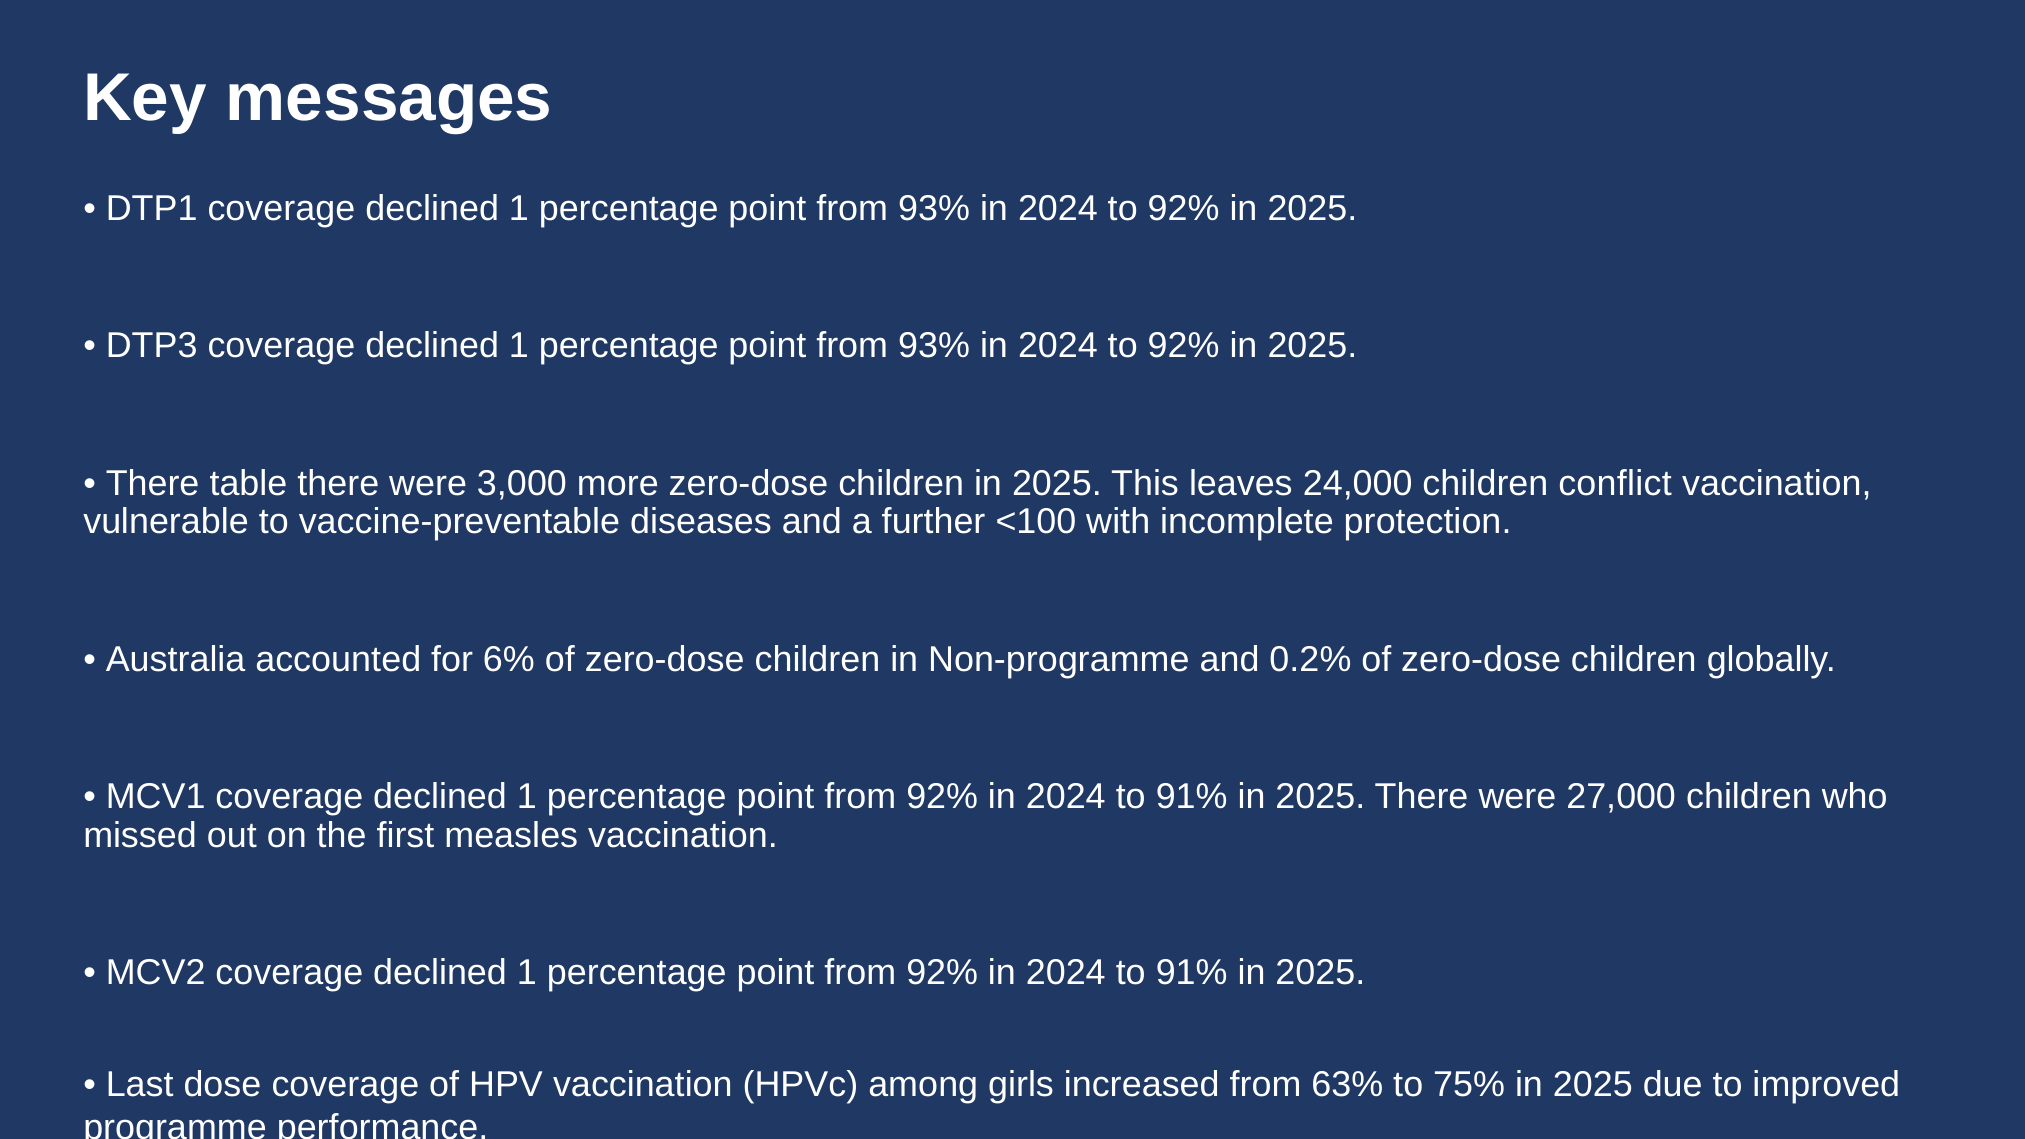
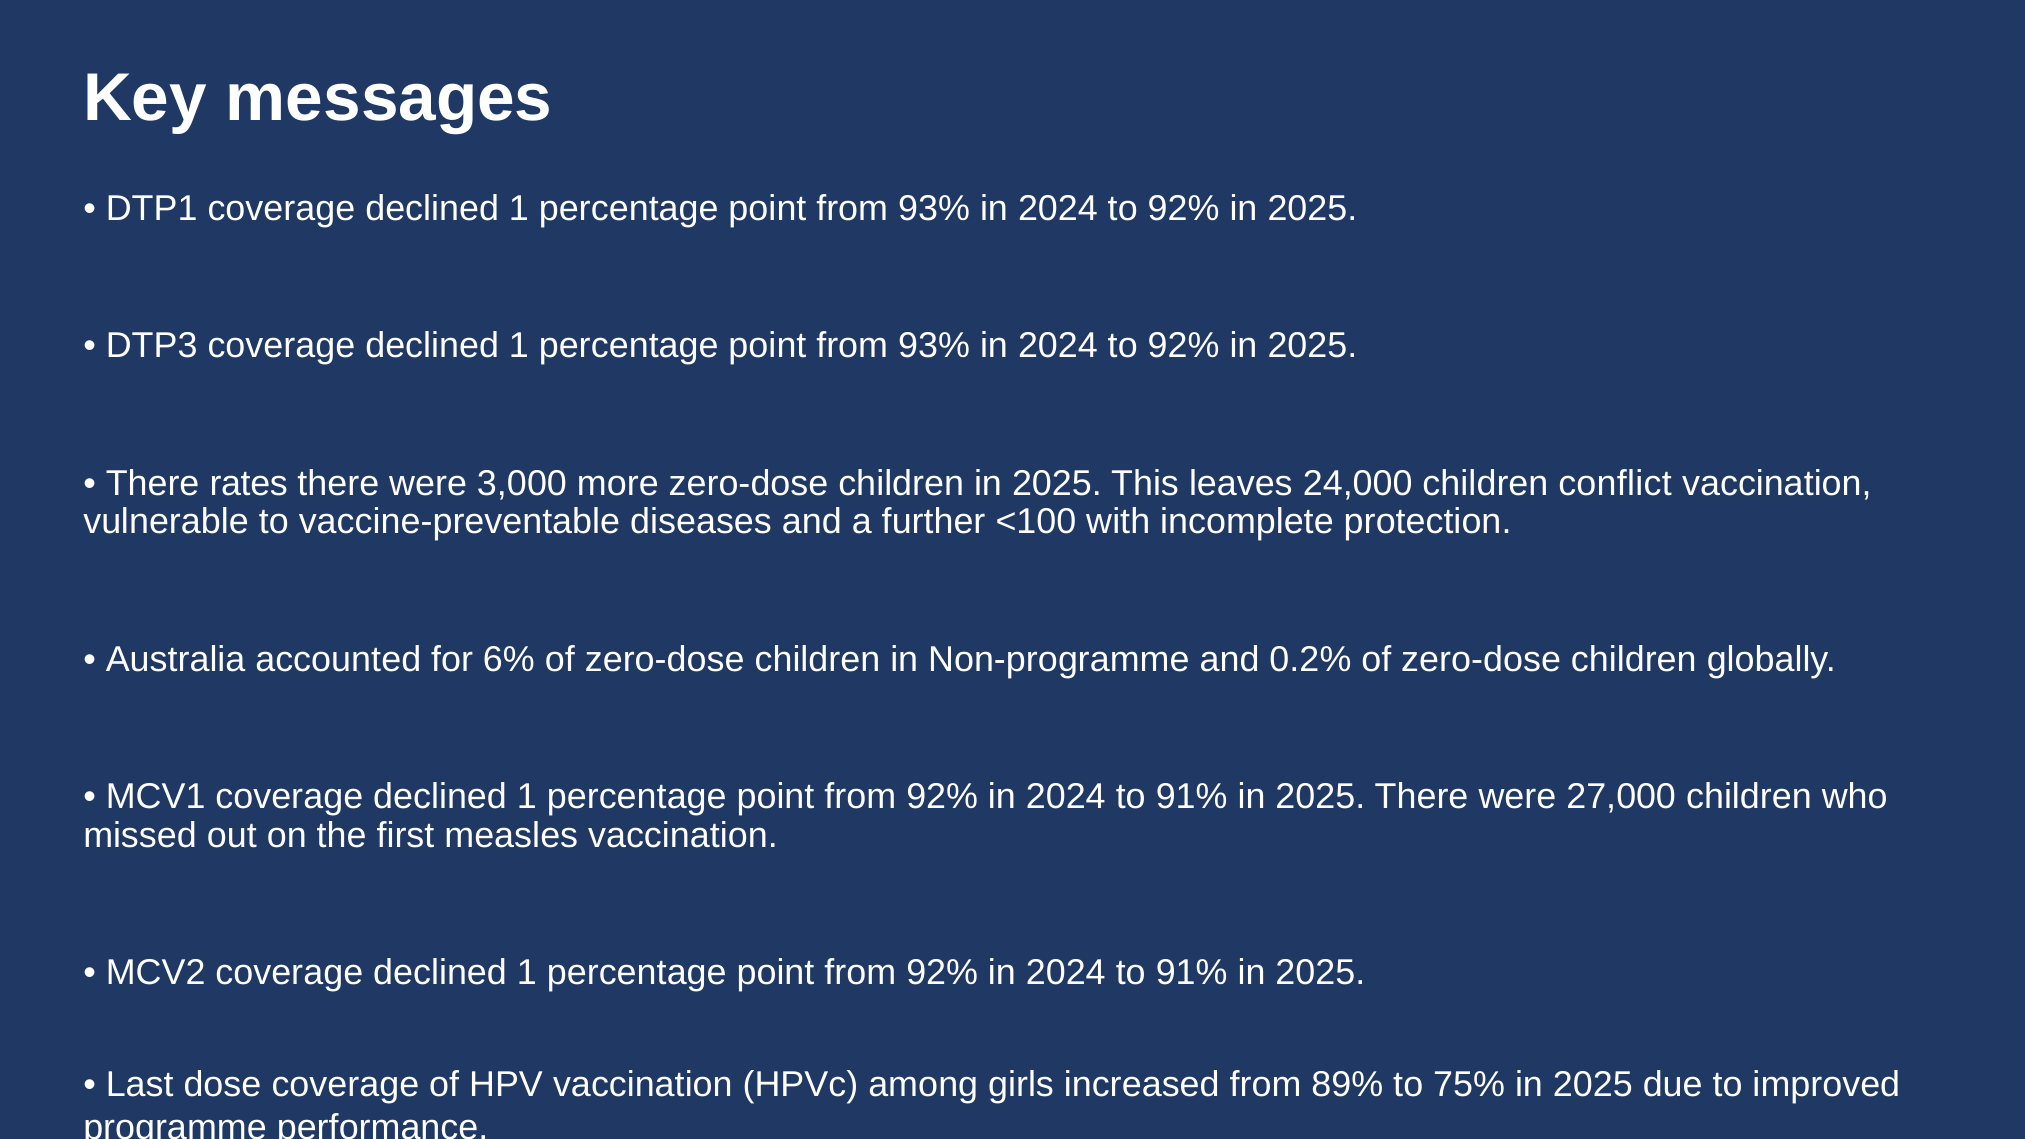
table: table -> rates
63%: 63% -> 89%
